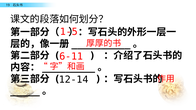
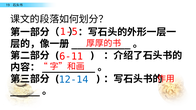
12-14 colour: black -> blue
